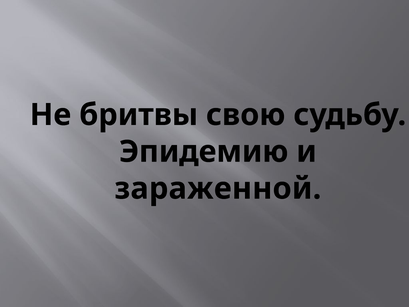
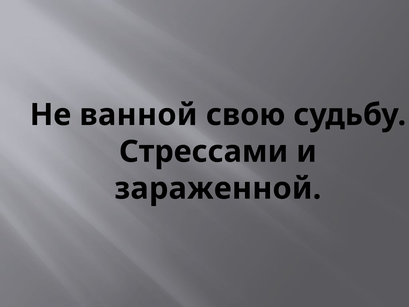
бритвы: бритвы -> ванной
Эпидемию: Эпидемию -> Стрессами
